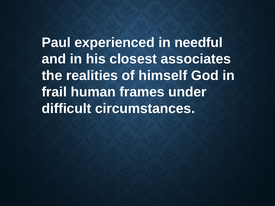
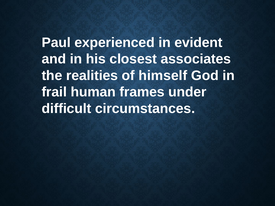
needful: needful -> evident
